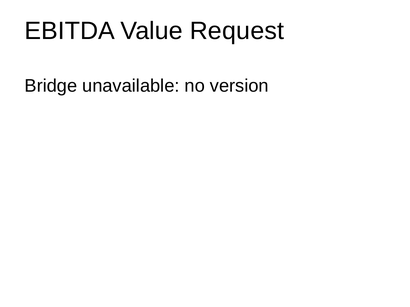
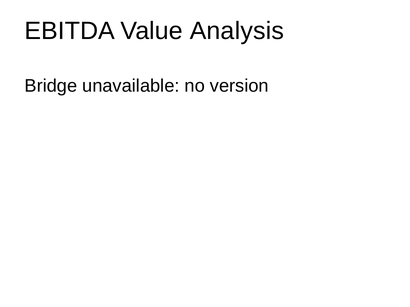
Request: Request -> Analysis
